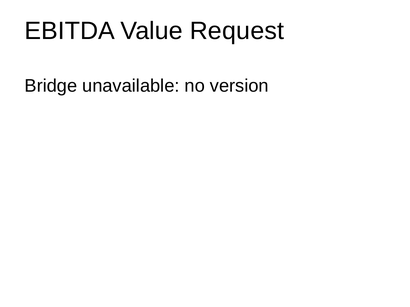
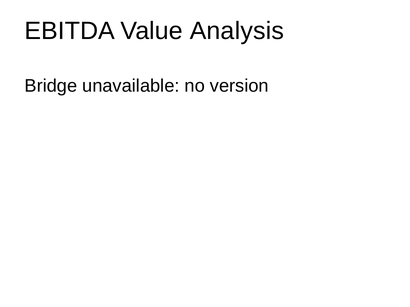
Request: Request -> Analysis
